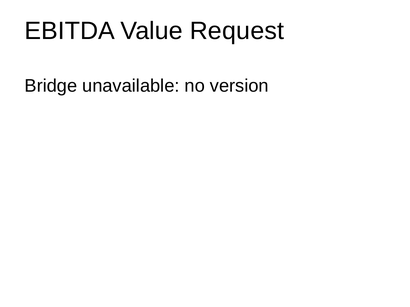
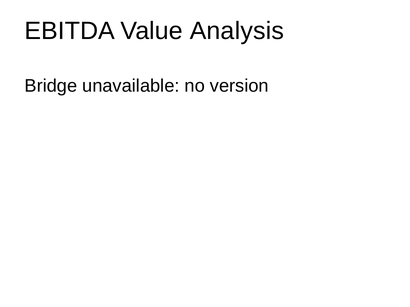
Request: Request -> Analysis
